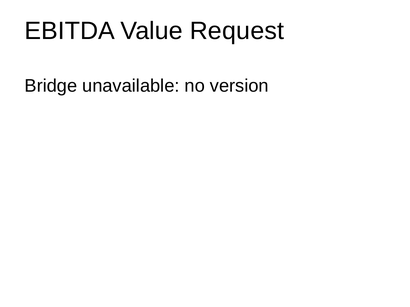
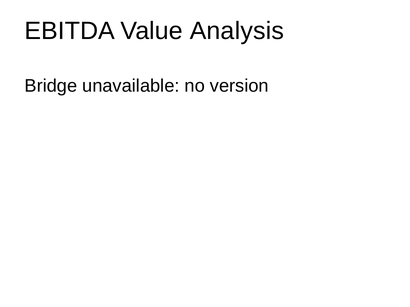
Request: Request -> Analysis
